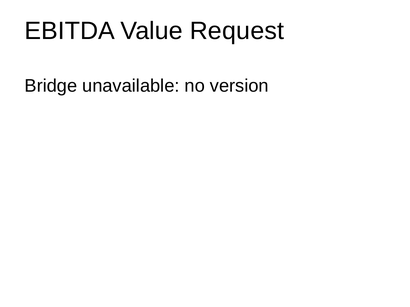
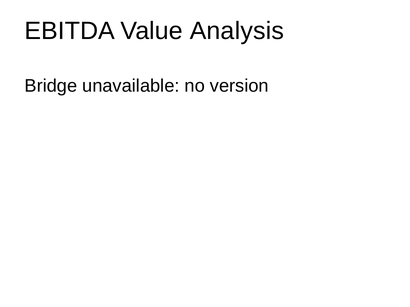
Request: Request -> Analysis
